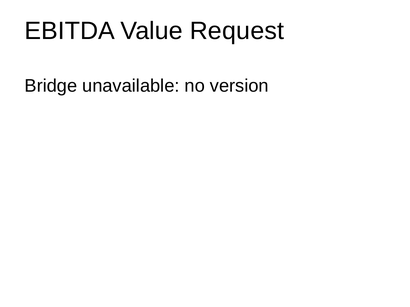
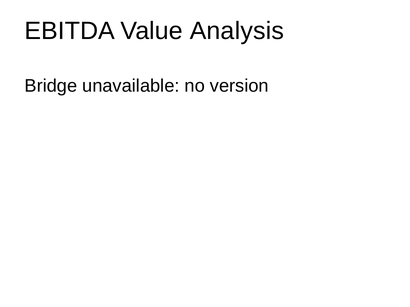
Request: Request -> Analysis
